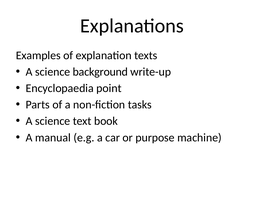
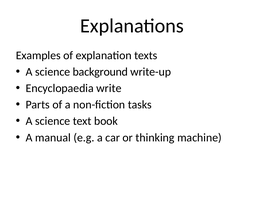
point: point -> write
purpose: purpose -> thinking
